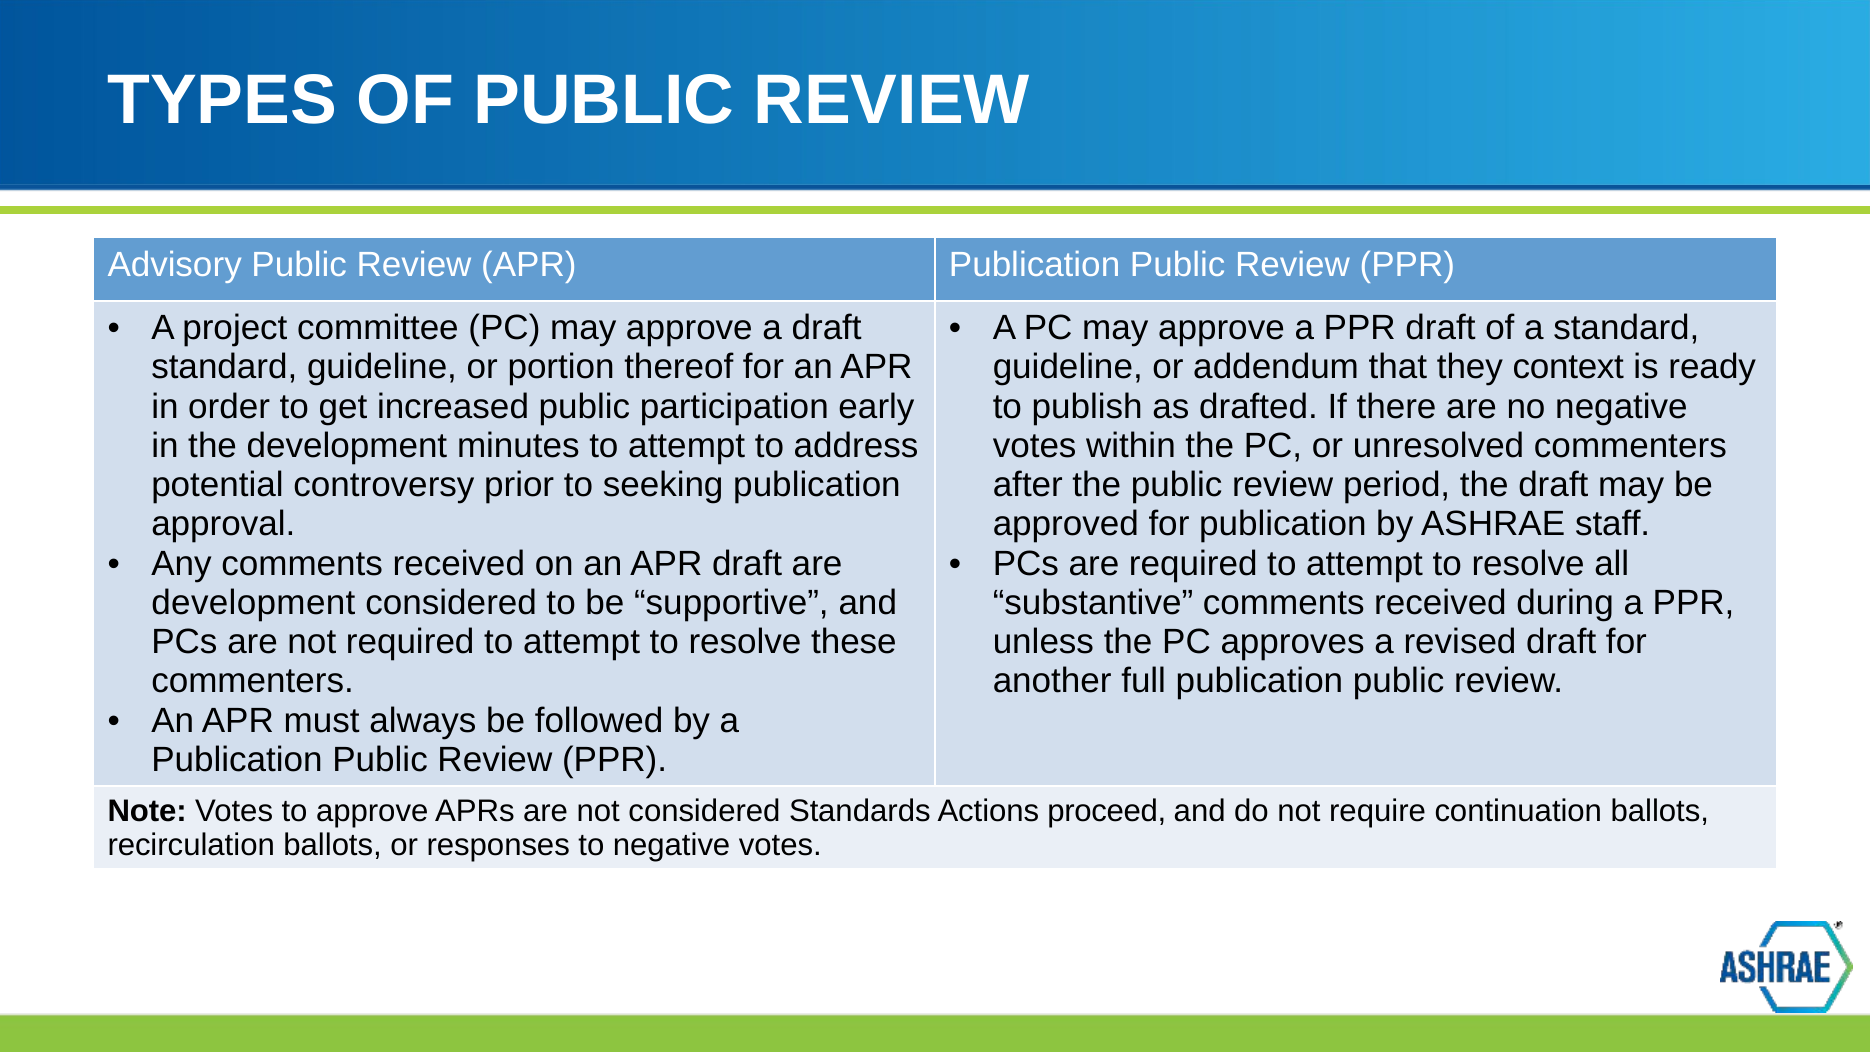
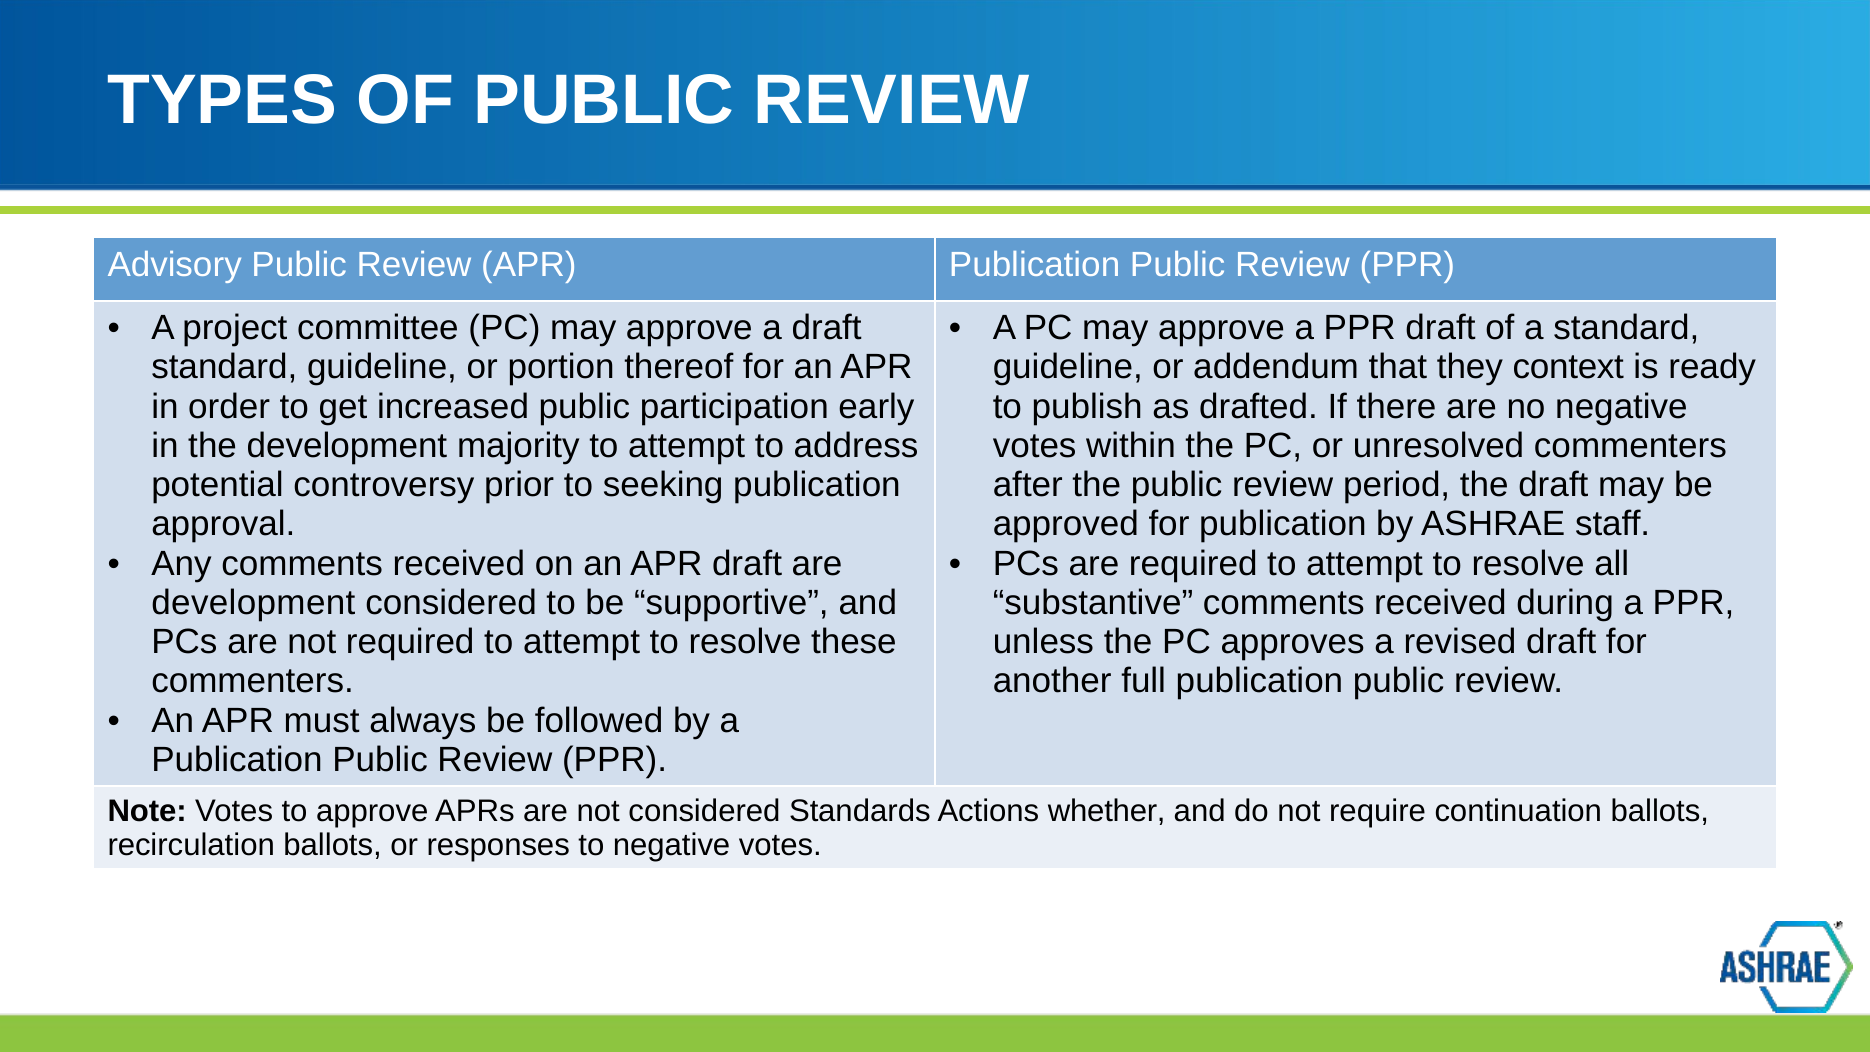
minutes: minutes -> majority
proceed: proceed -> whether
